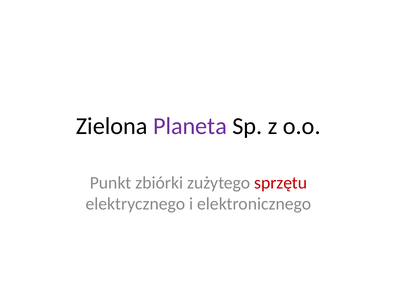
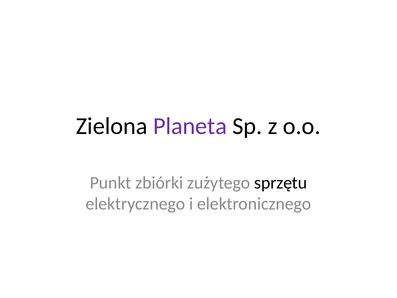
sprzętu colour: red -> black
